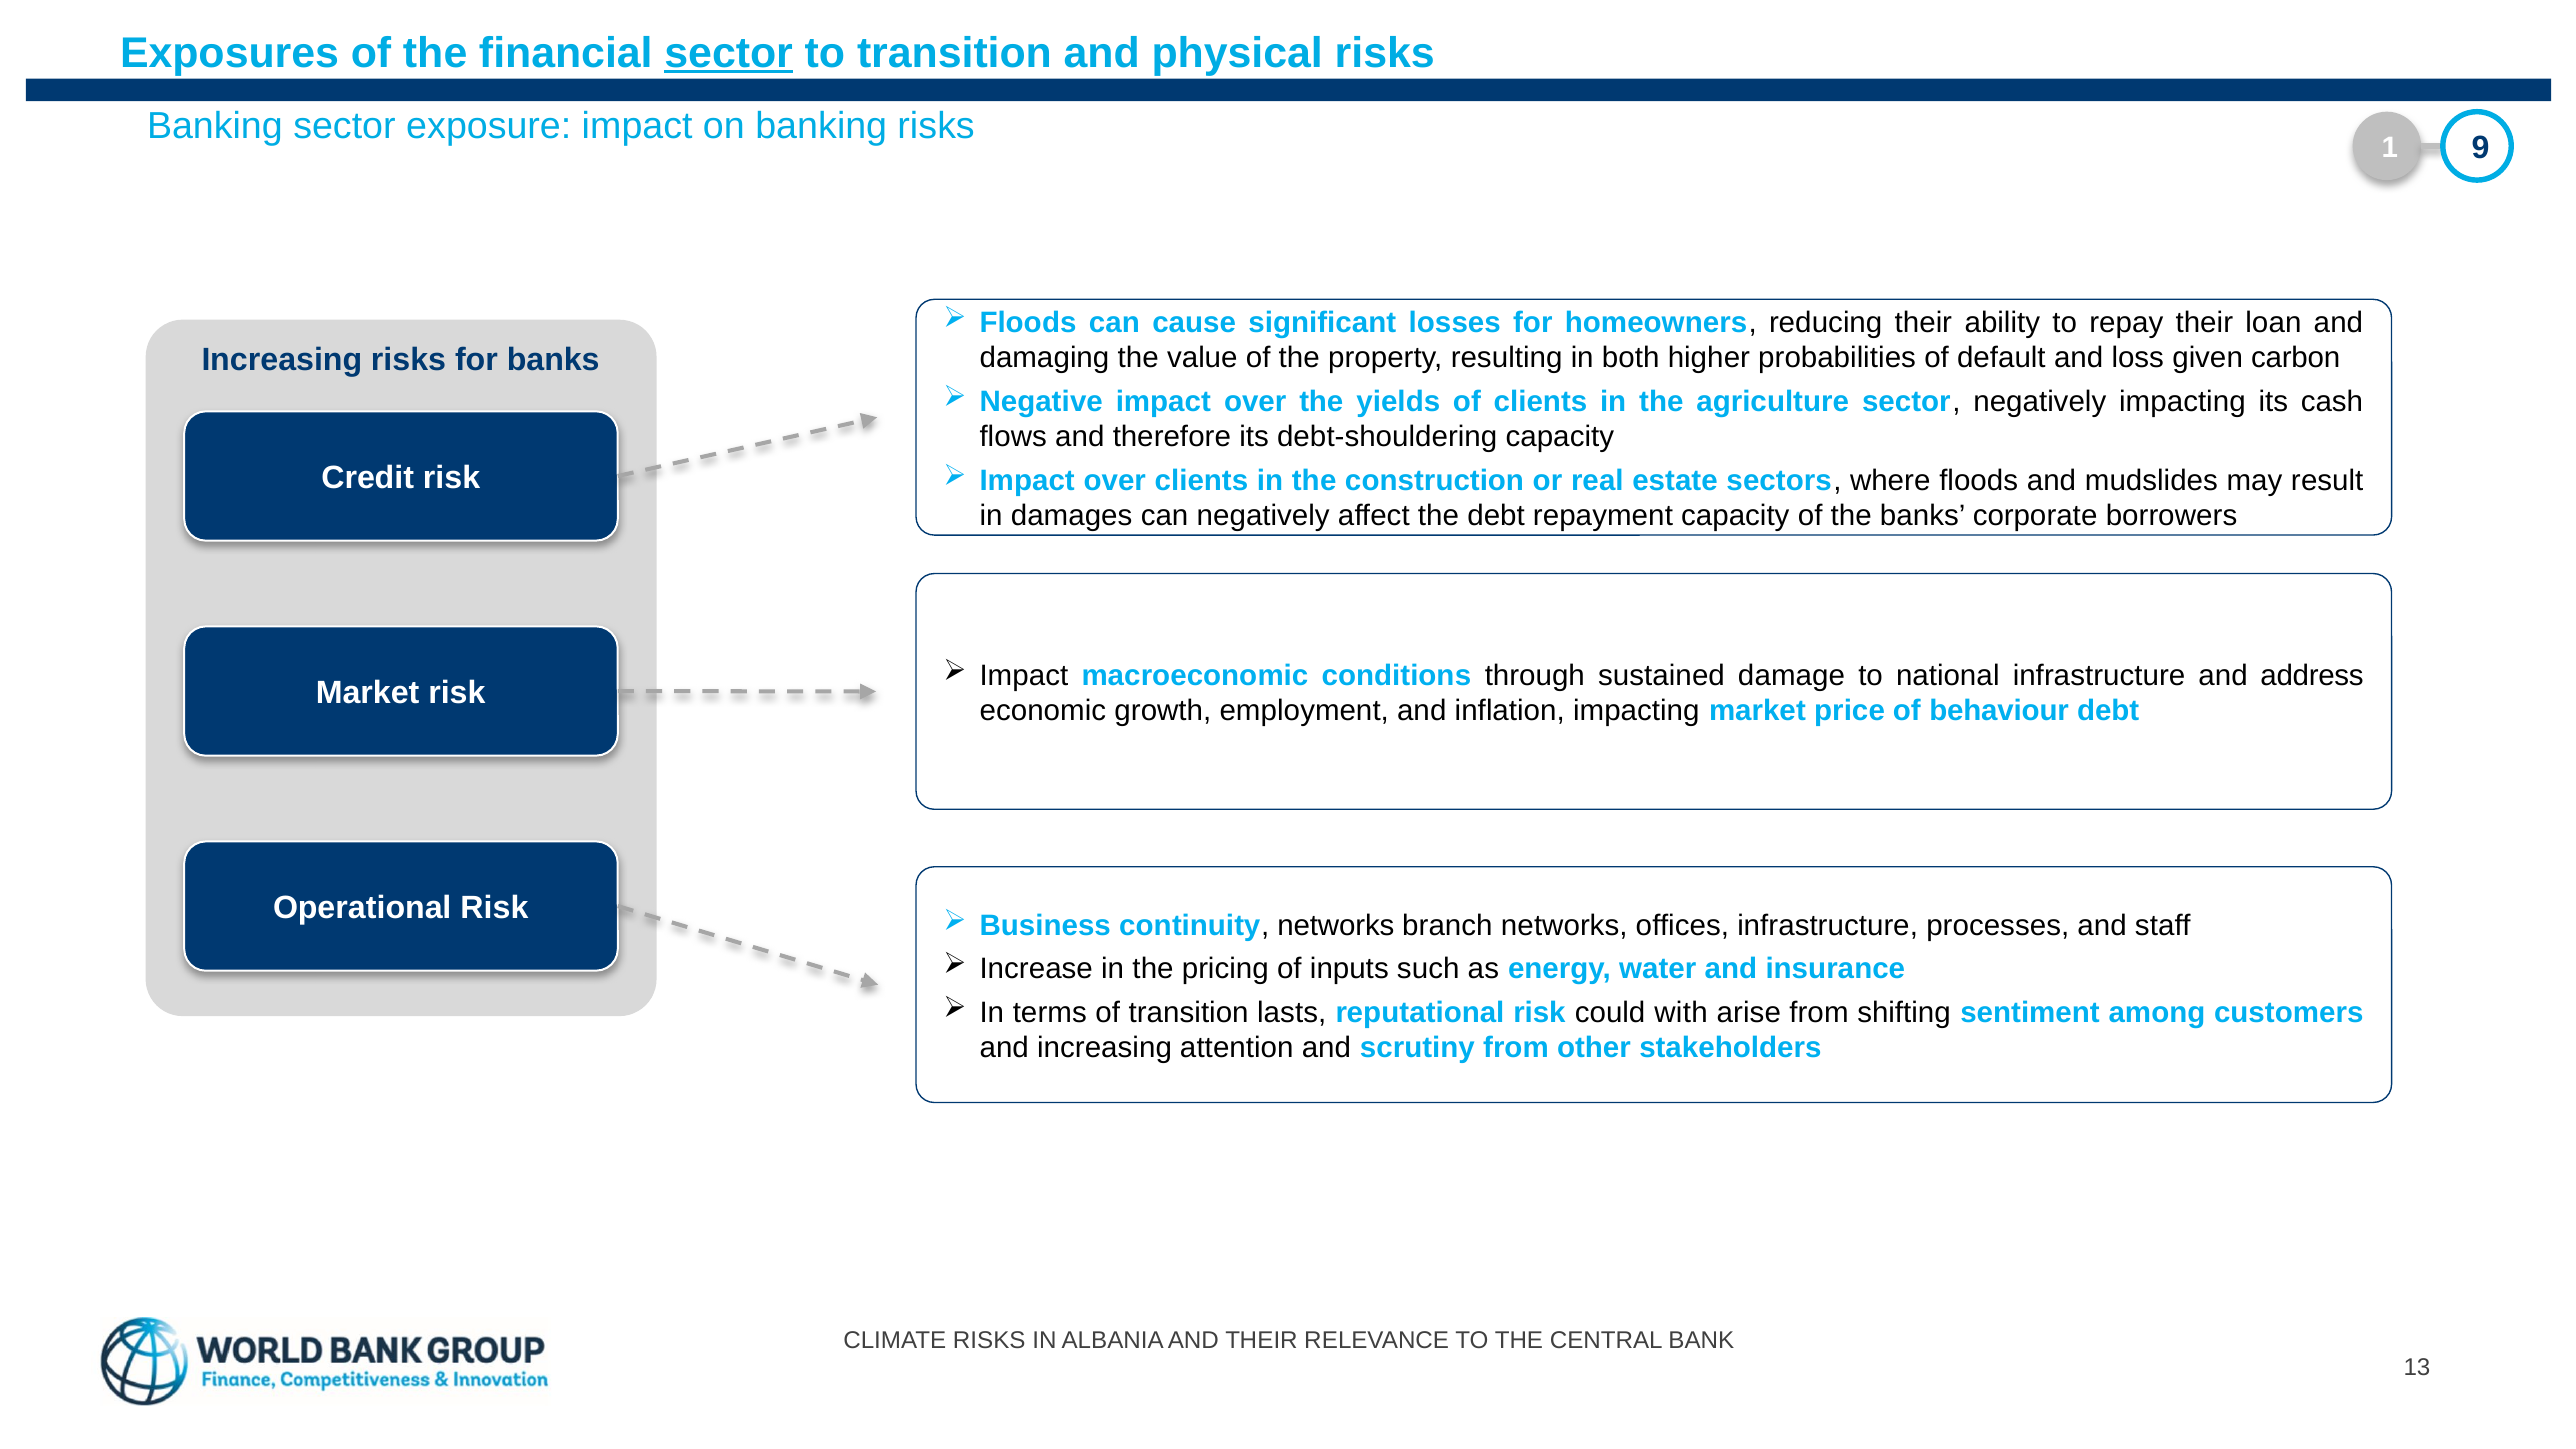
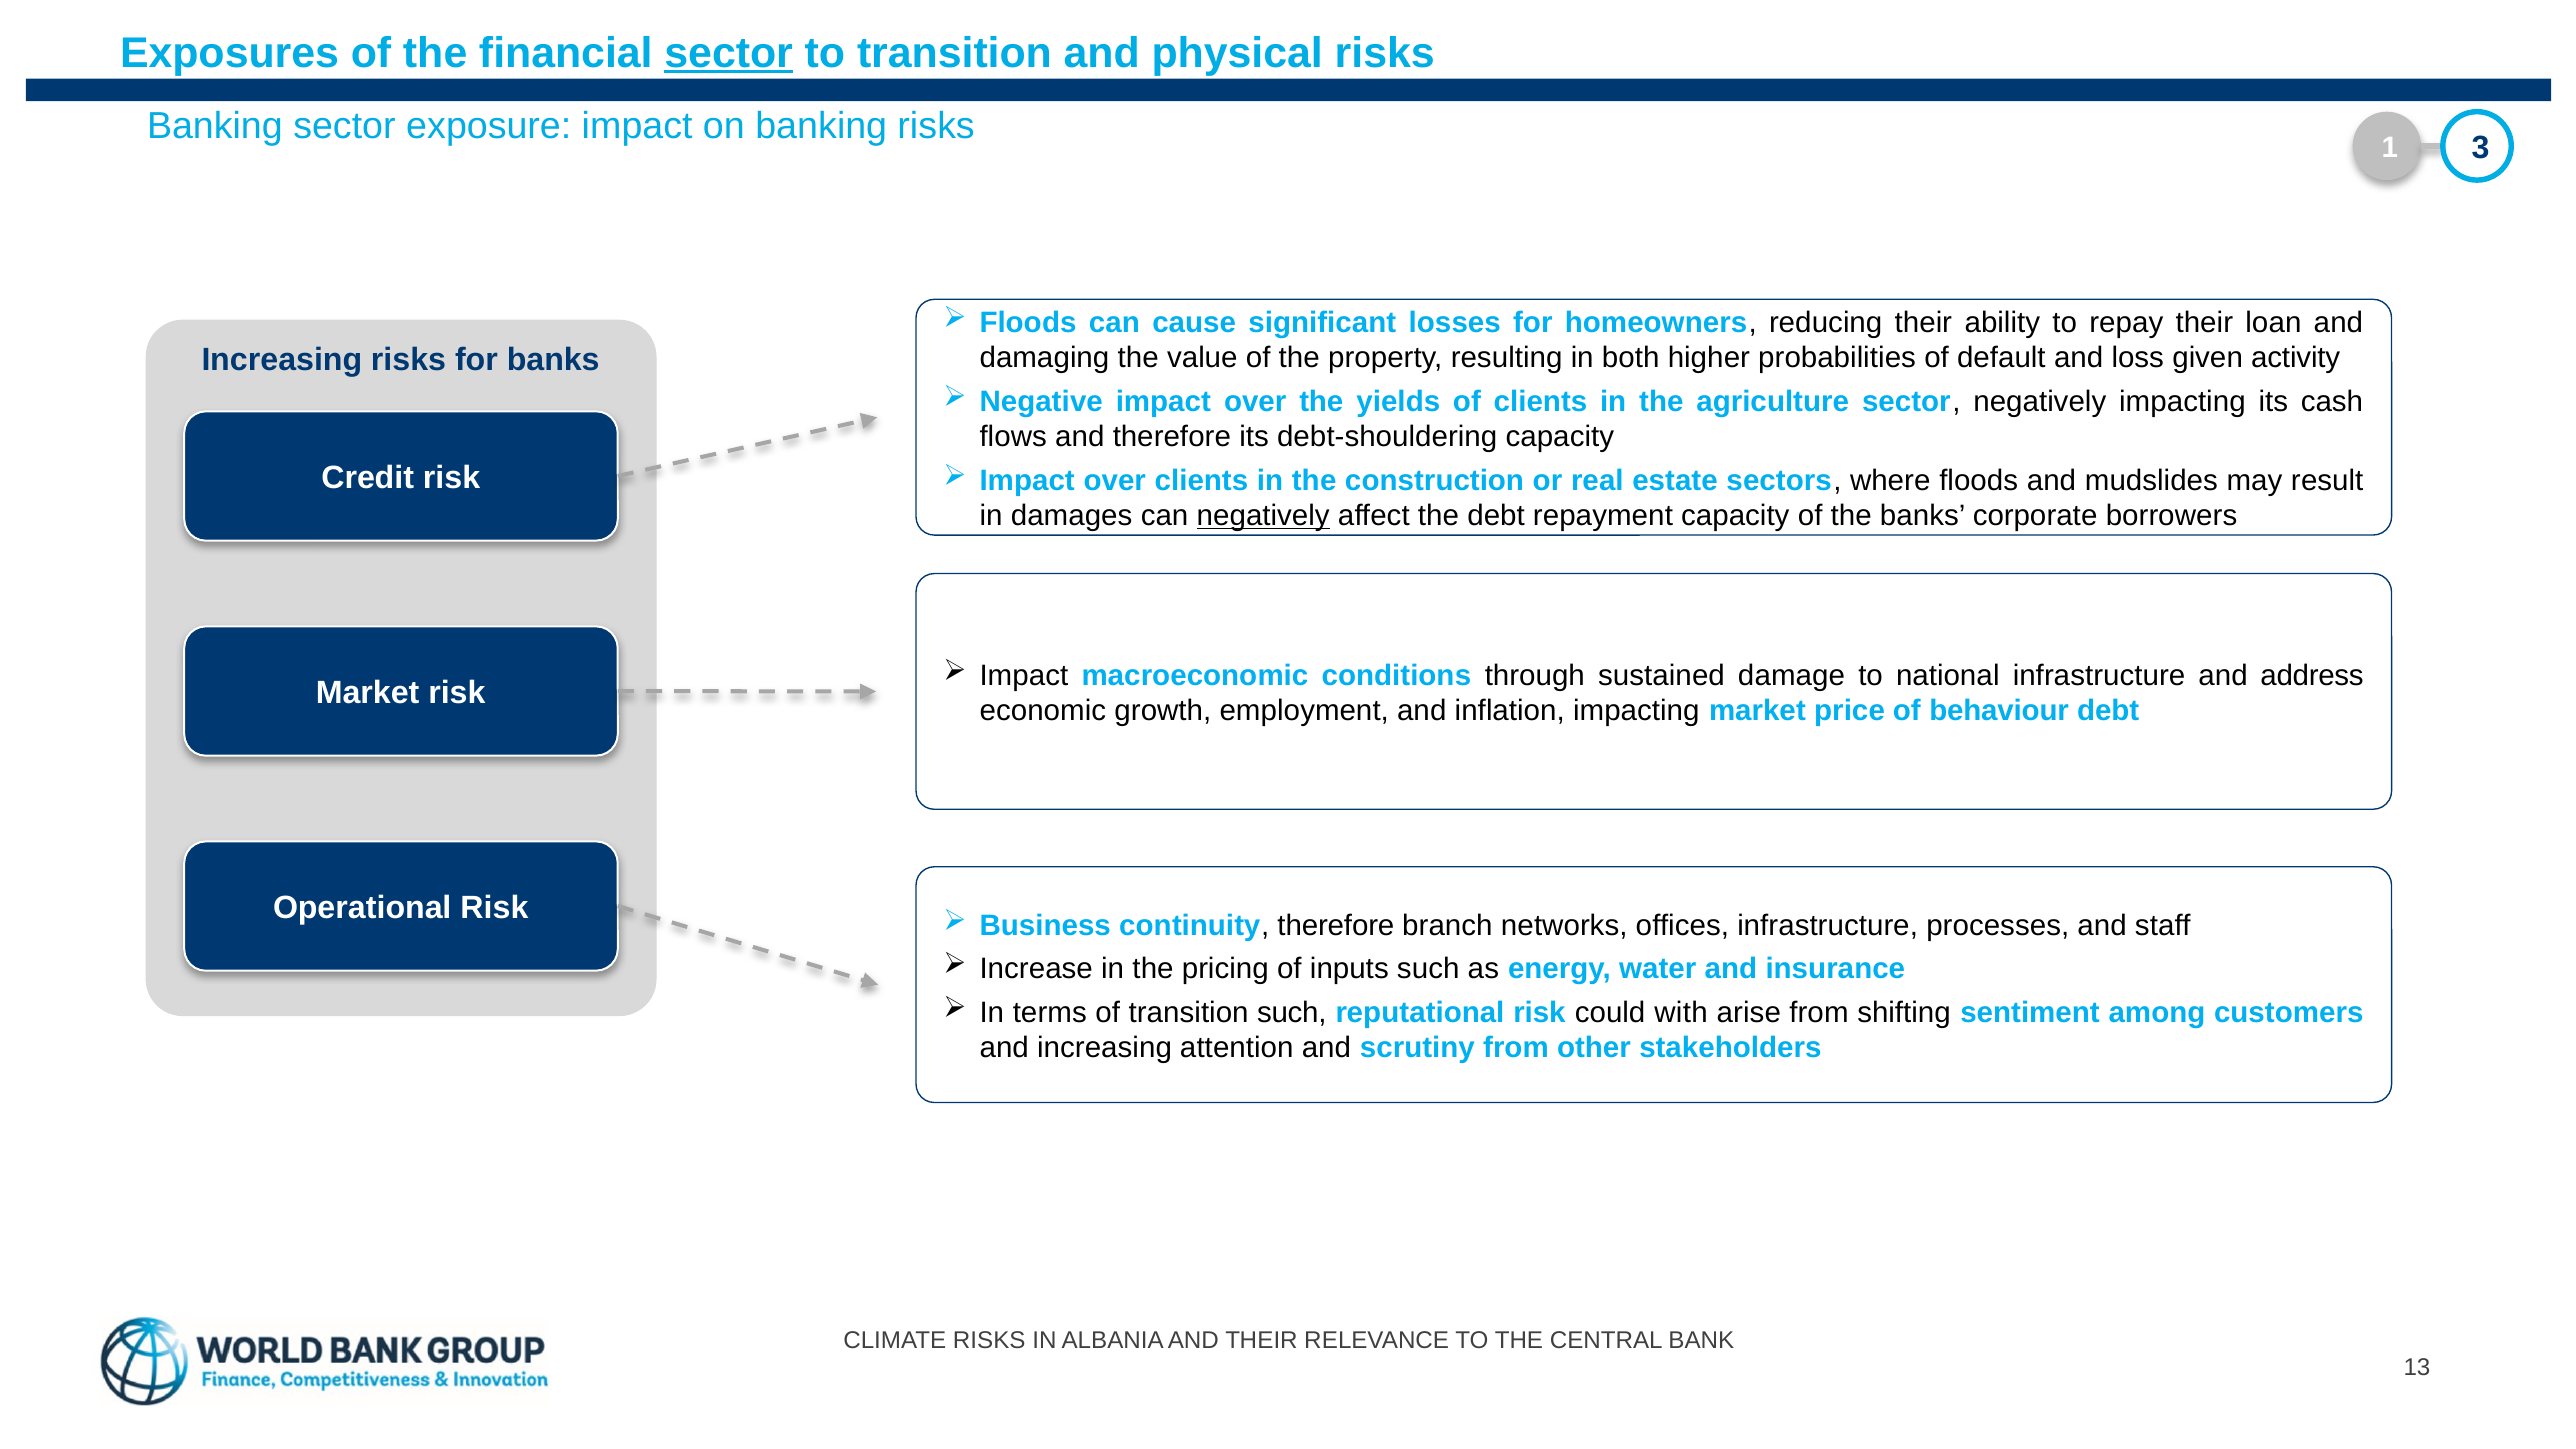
9: 9 -> 3
carbon: carbon -> activity
negatively at (1263, 516) underline: none -> present
continuity networks: networks -> therefore
transition lasts: lasts -> such
